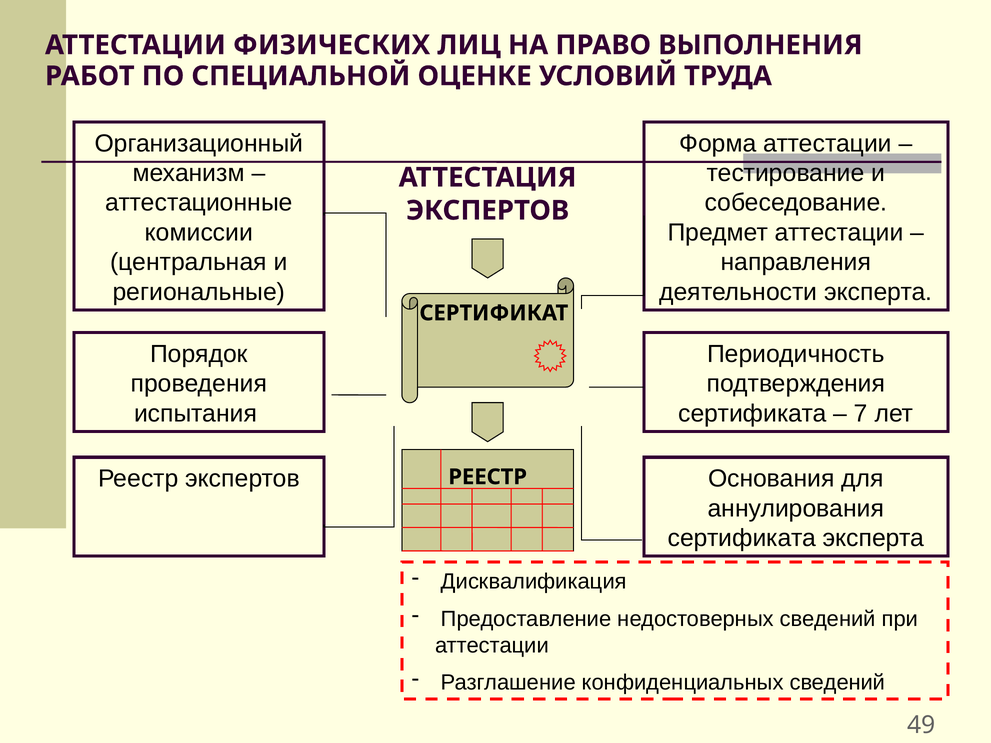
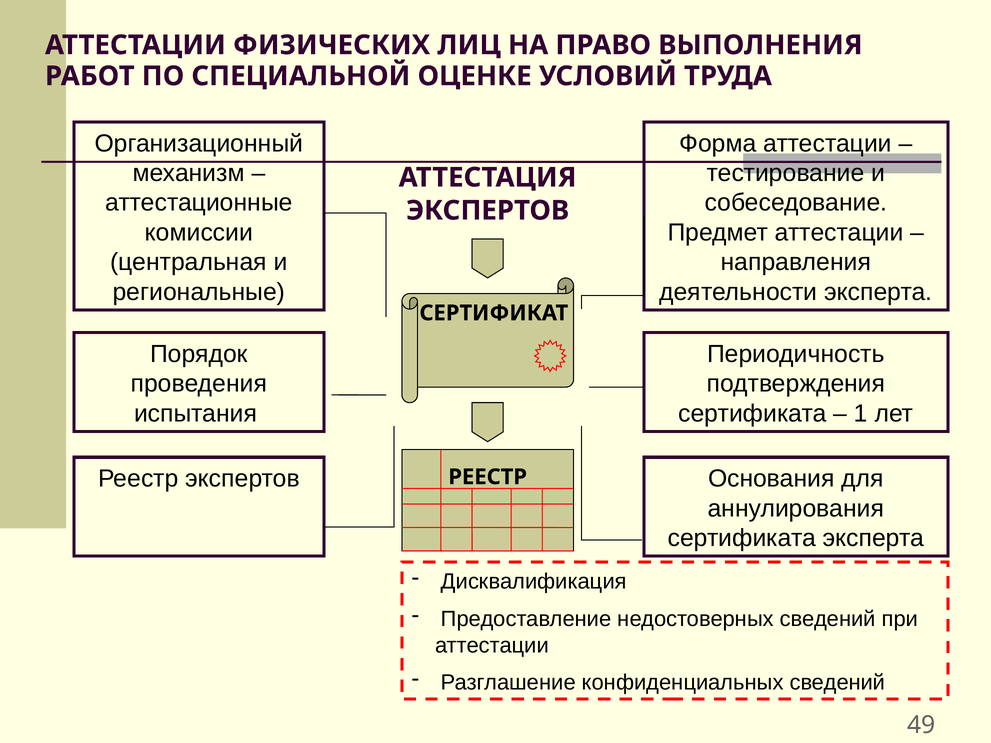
7: 7 -> 1
